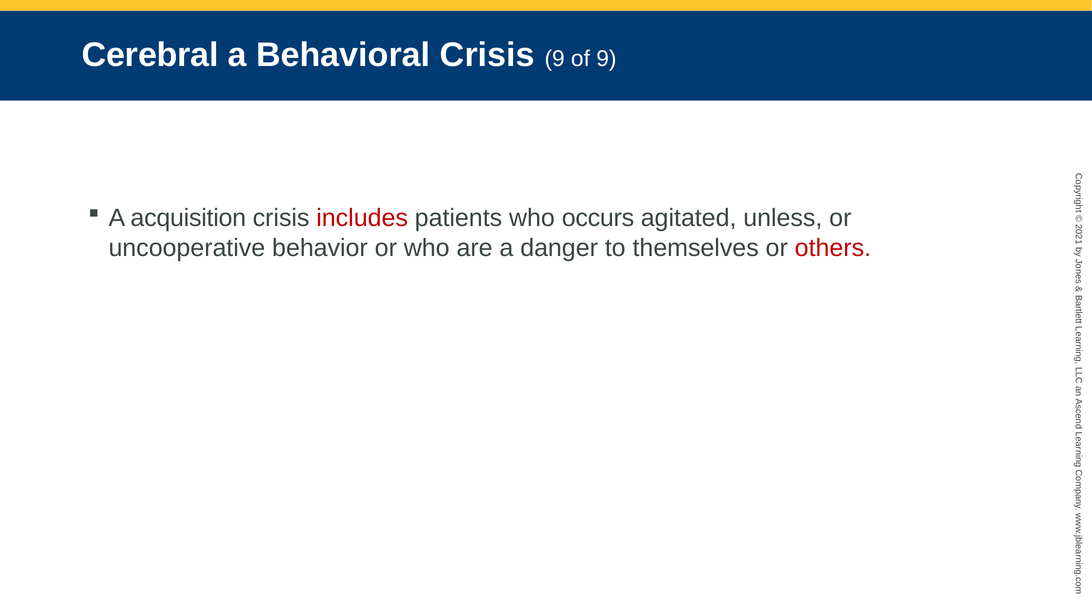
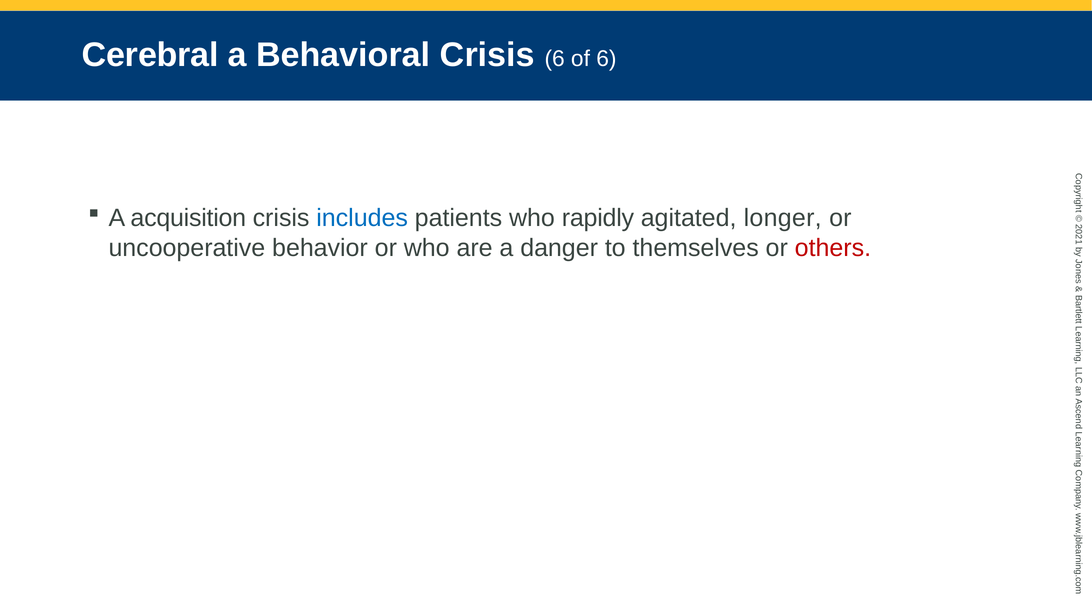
Crisis 9: 9 -> 6
of 9: 9 -> 6
includes colour: red -> blue
occurs: occurs -> rapidly
unless: unless -> longer
